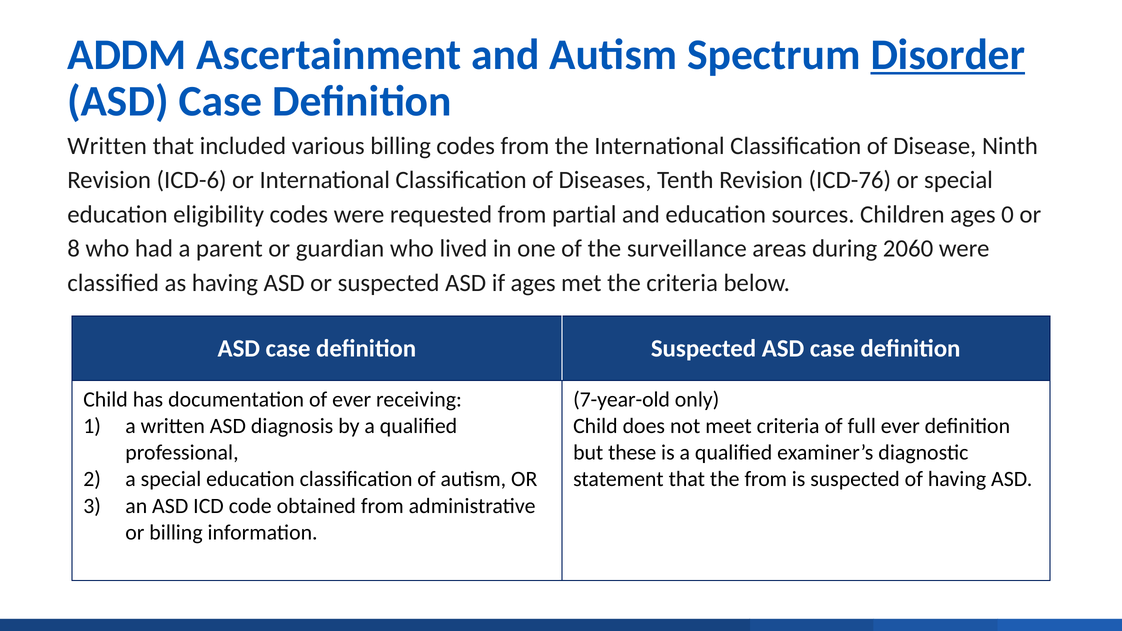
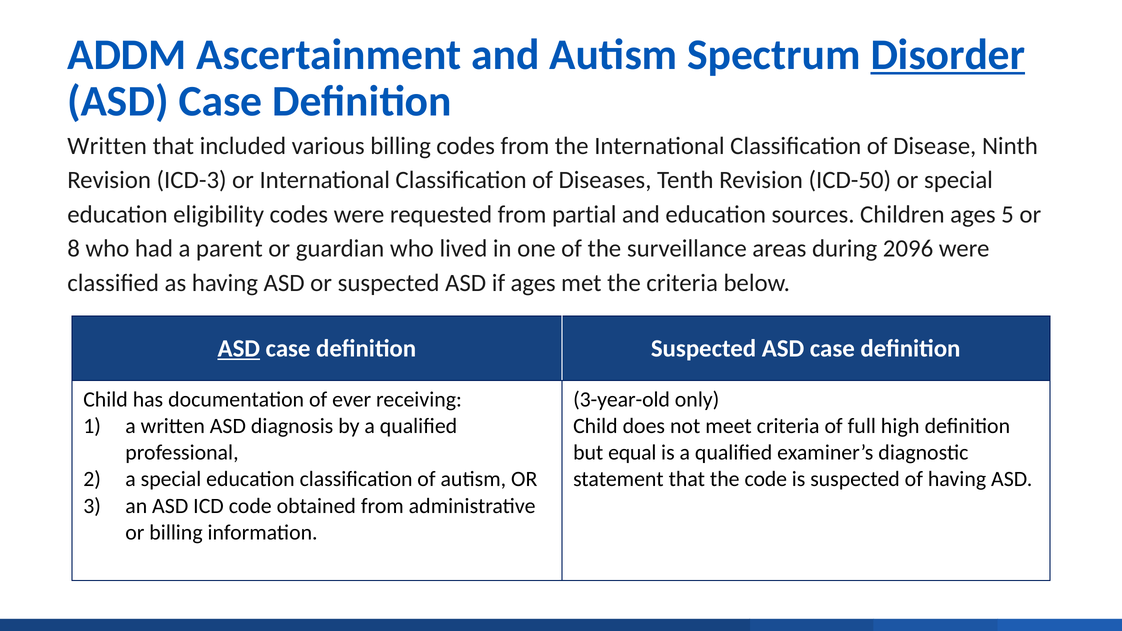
ICD-6: ICD-6 -> ICD-3
ICD-76: ICD-76 -> ICD-50
0: 0 -> 5
2060: 2060 -> 2096
ASD at (239, 349) underline: none -> present
7-year-old: 7-year-old -> 3-year-old
full ever: ever -> high
these: these -> equal
the from: from -> code
